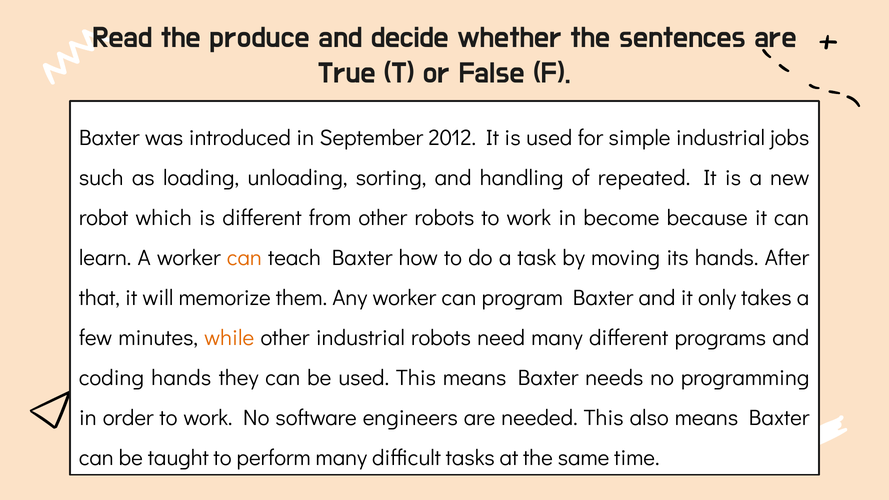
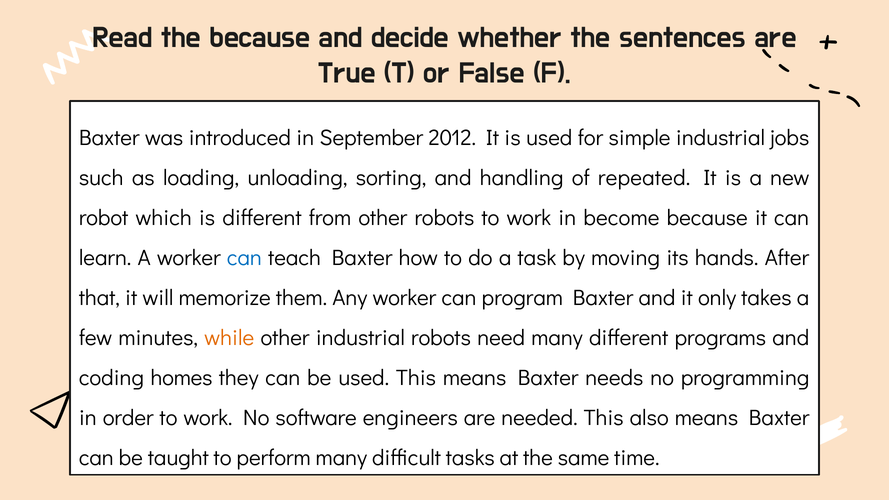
the produce: produce -> because
can at (244, 258) colour: orange -> blue
coding hands: hands -> homes
